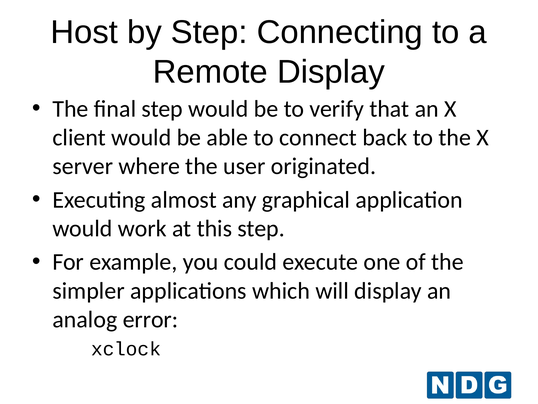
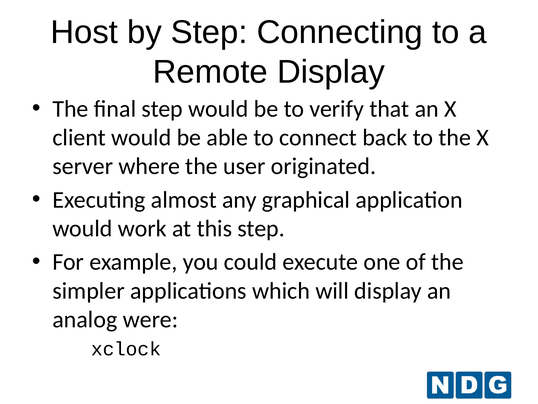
error: error -> were
